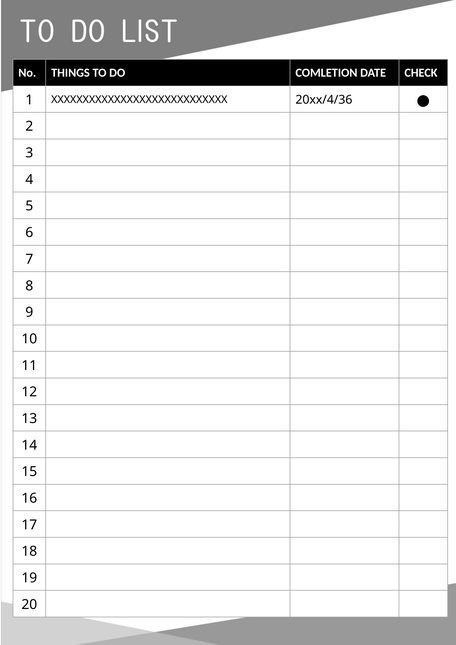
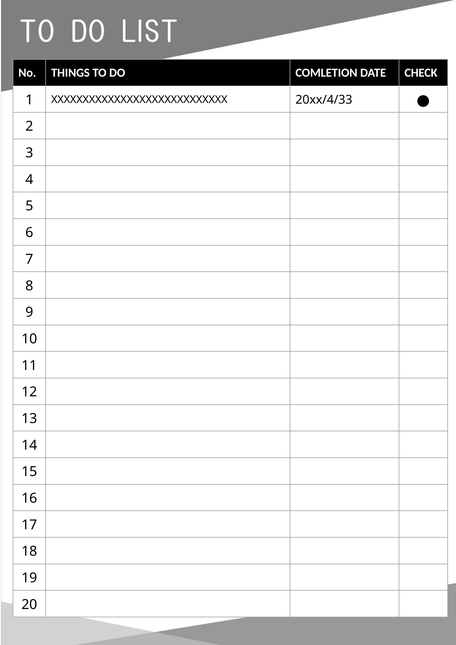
20xx/4/36: 20xx/4/36 -> 20xx/4/33
